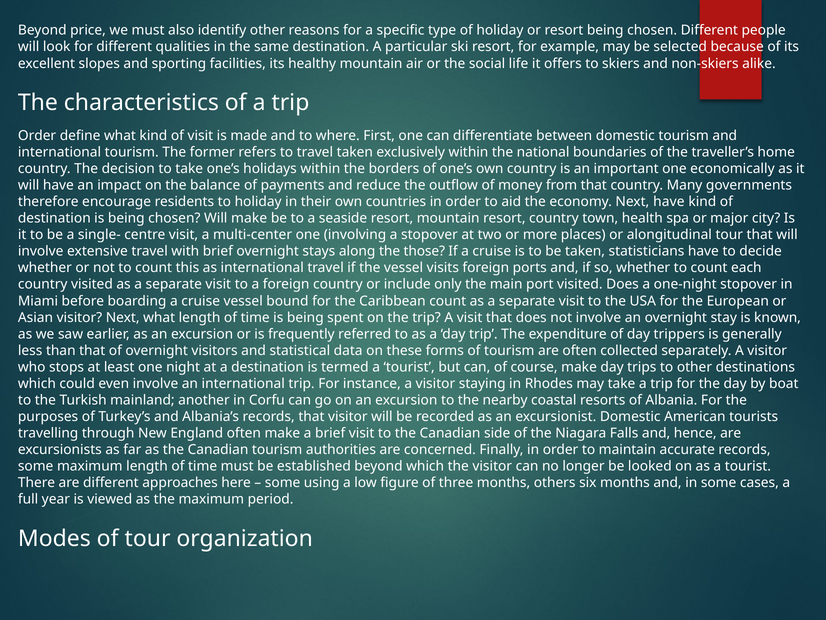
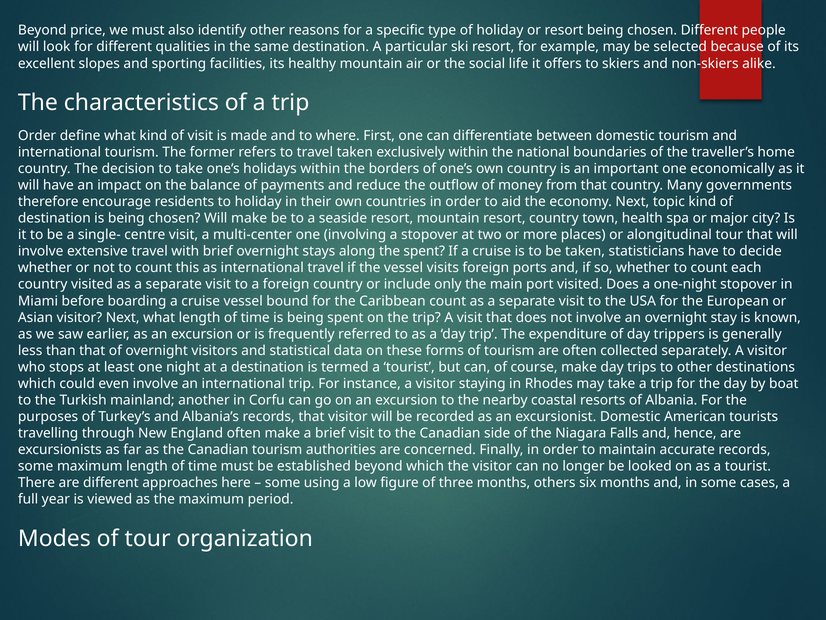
Next have: have -> topic
the those: those -> spent
